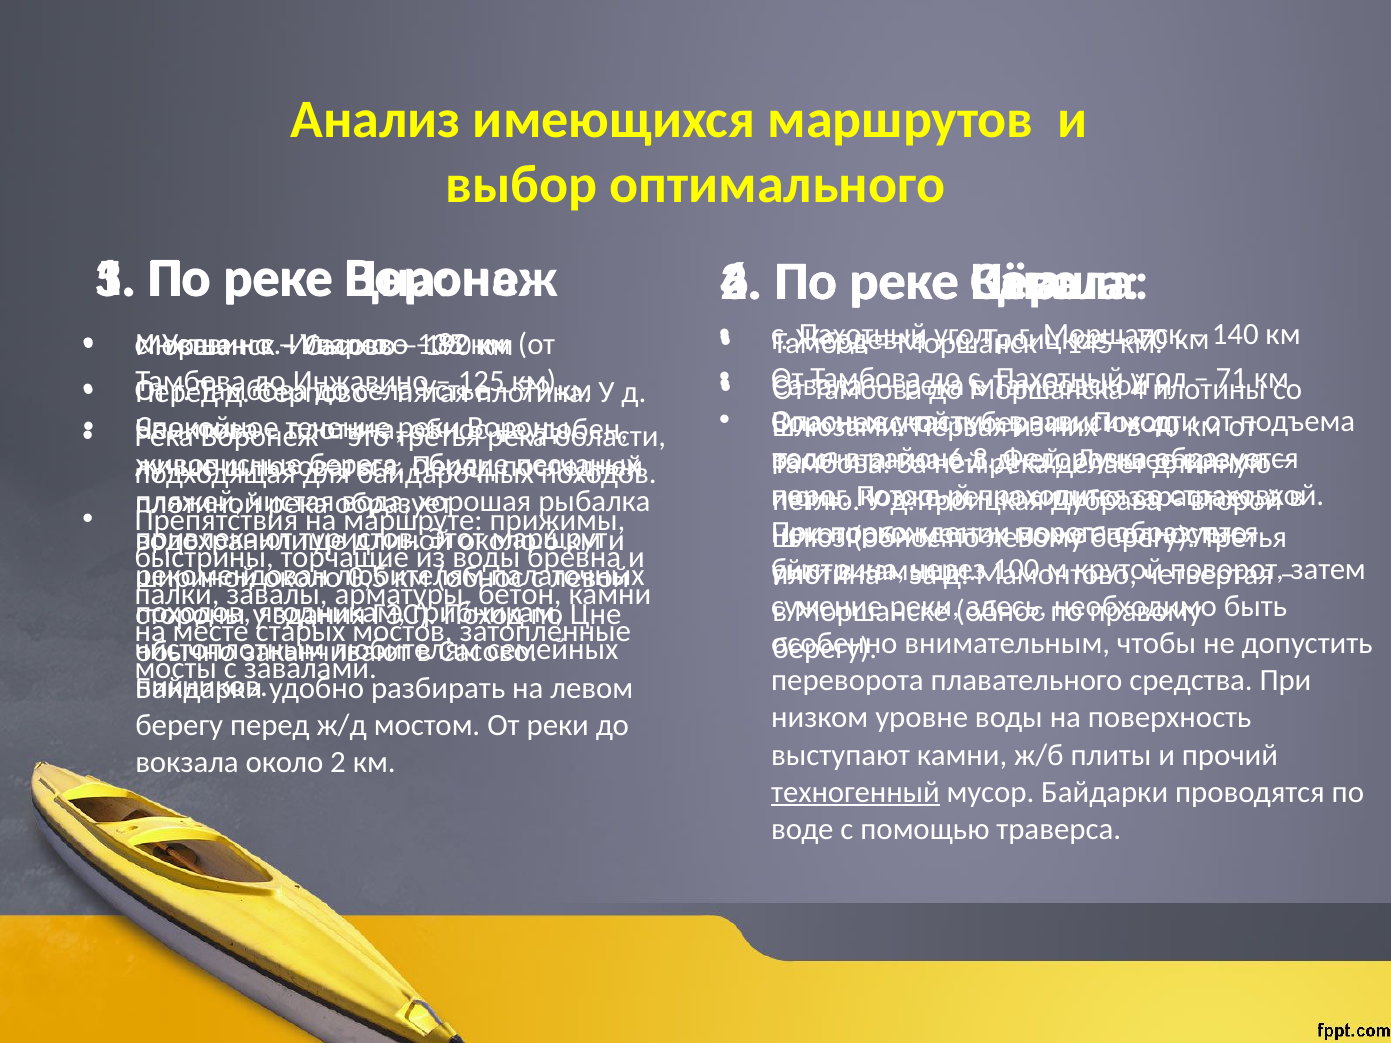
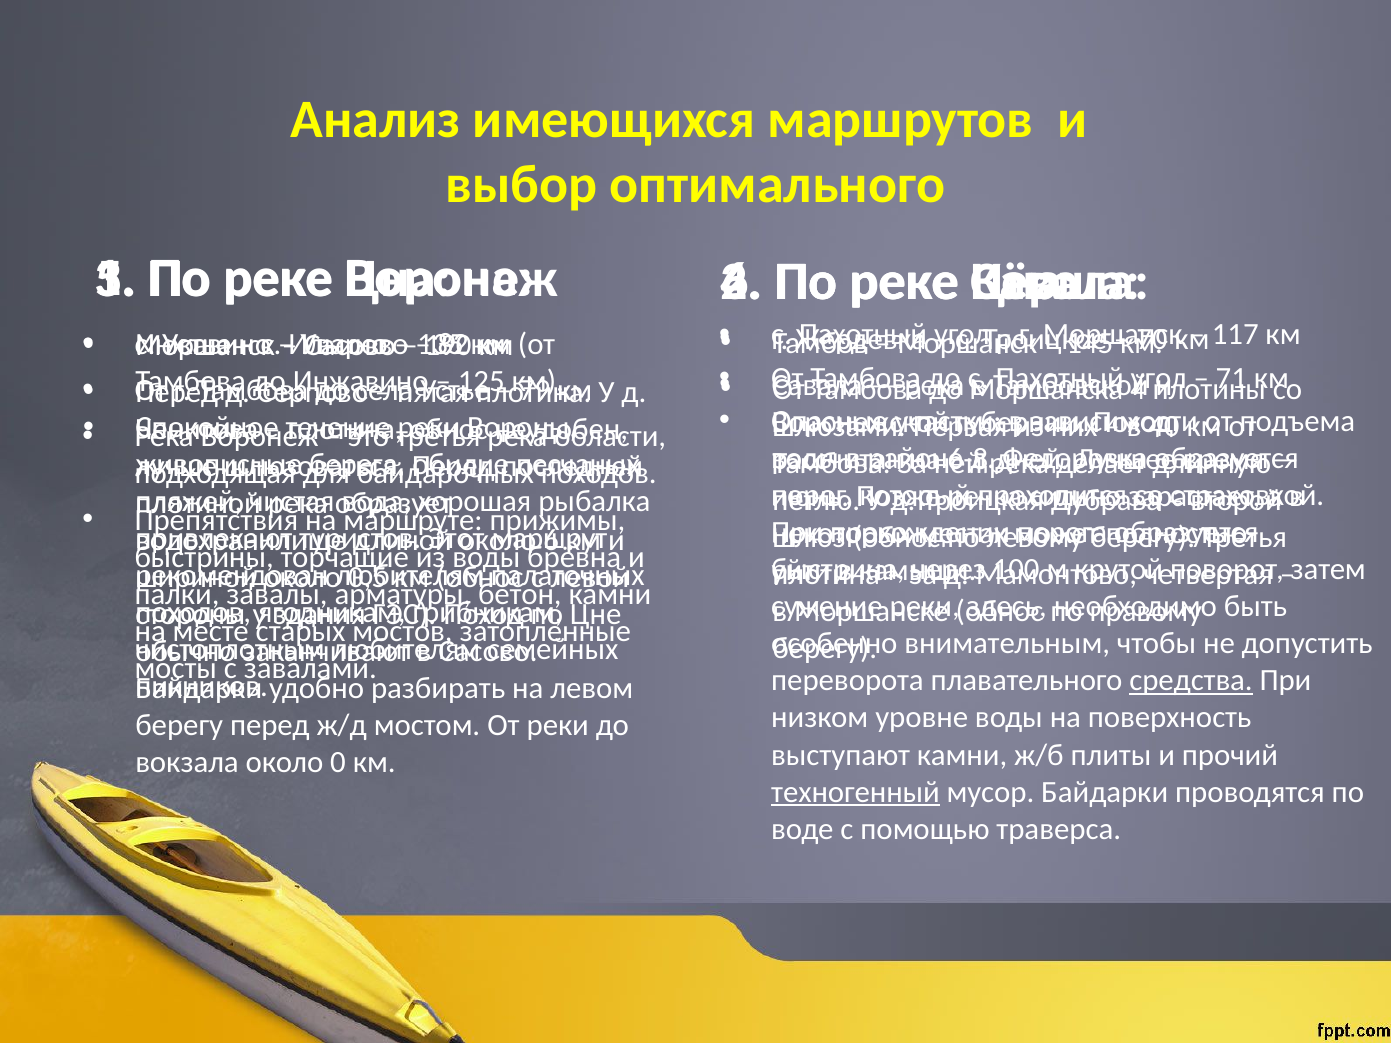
140: 140 -> 117
средства underline: none -> present
около 2: 2 -> 0
